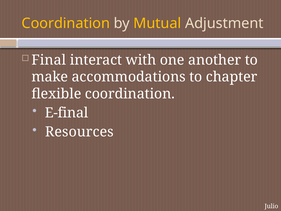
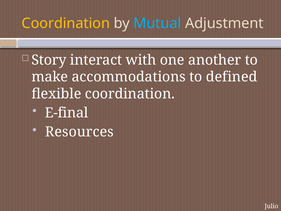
Mutual colour: yellow -> light blue
Final: Final -> Story
chapter: chapter -> defined
